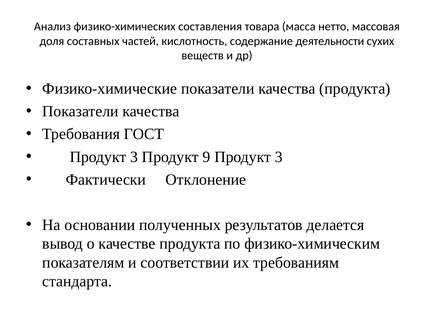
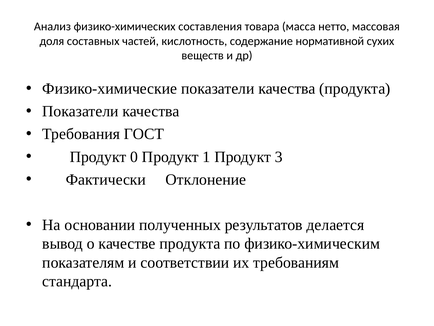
деятельности: деятельности -> нормативной
3 at (134, 157): 3 -> 0
9: 9 -> 1
